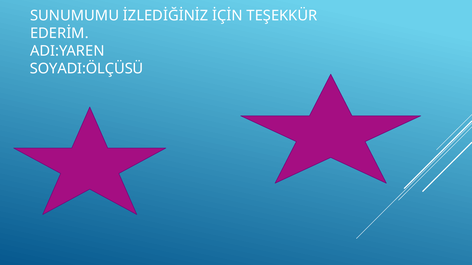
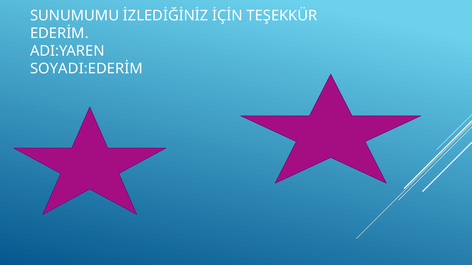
SOYADI:ÖLÇÜSÜ: SOYADI:ÖLÇÜSÜ -> SOYADI:EDERİM
